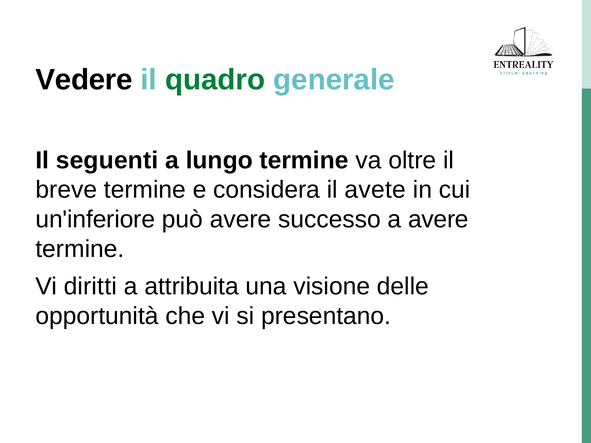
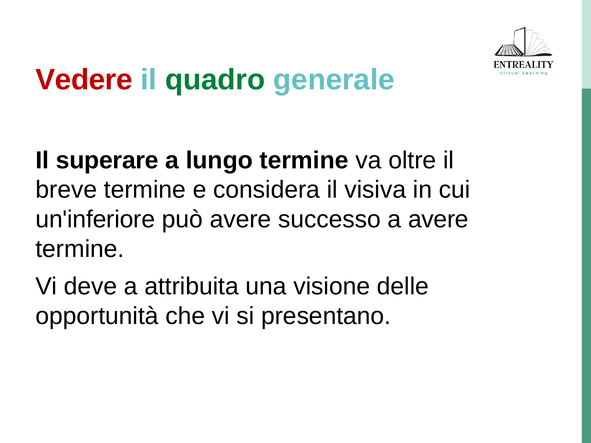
Vedere colour: black -> red
seguenti: seguenti -> superare
avete: avete -> visiva
diritti: diritti -> deve
